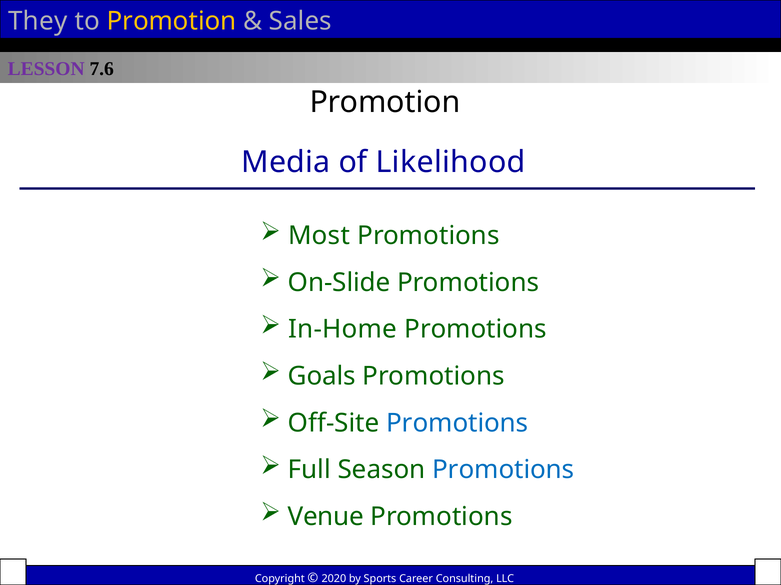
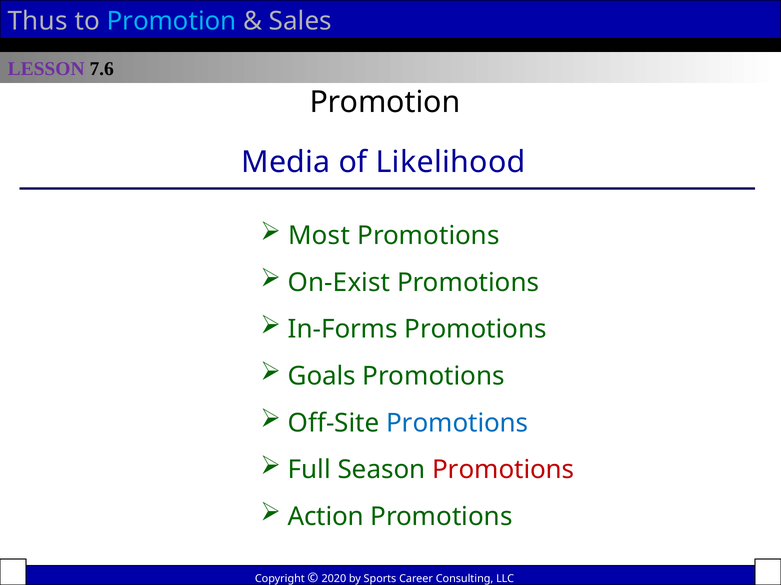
They: They -> Thus
Promotion at (172, 21) colour: yellow -> light blue
On-Slide: On-Slide -> On-Exist
In-Home: In-Home -> In-Forms
Promotions at (503, 470) colour: blue -> red
Venue: Venue -> Action
